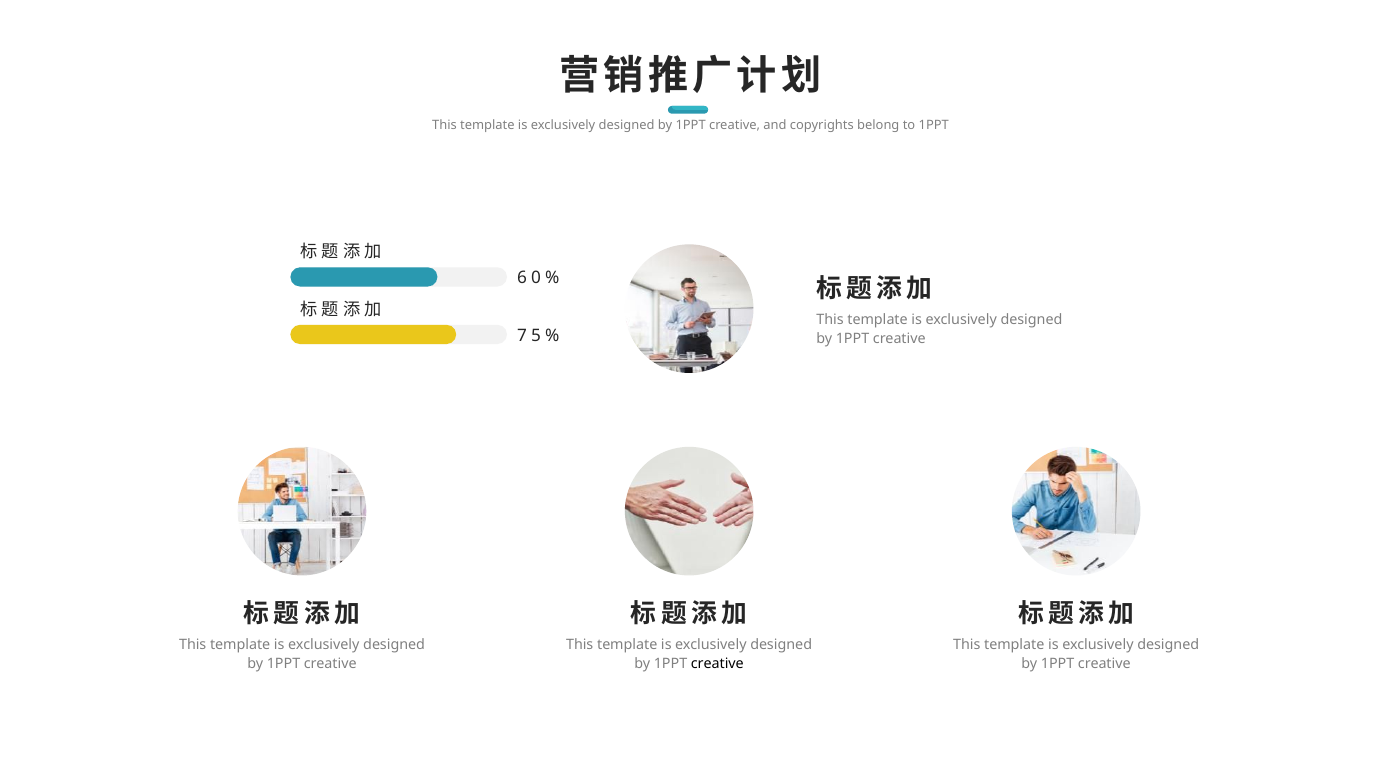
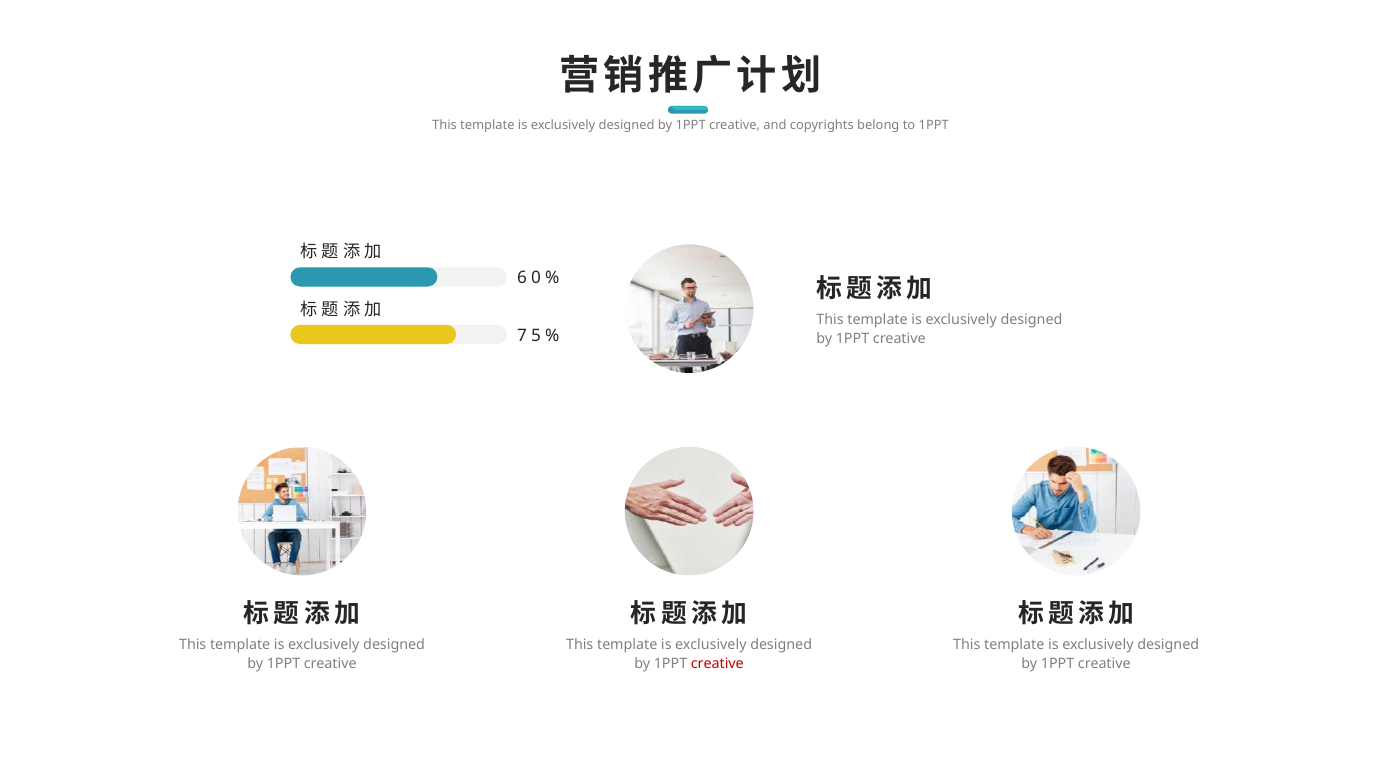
creative at (717, 664) colour: black -> red
